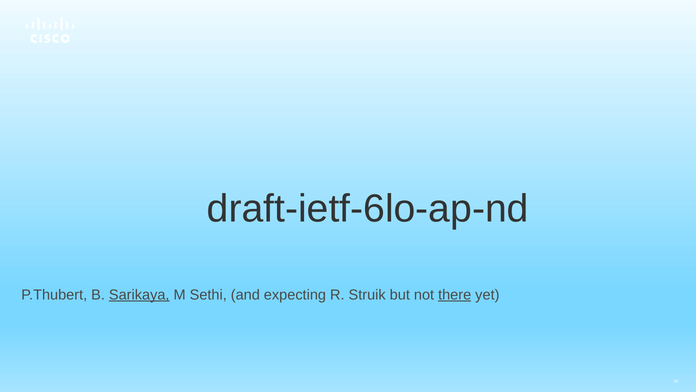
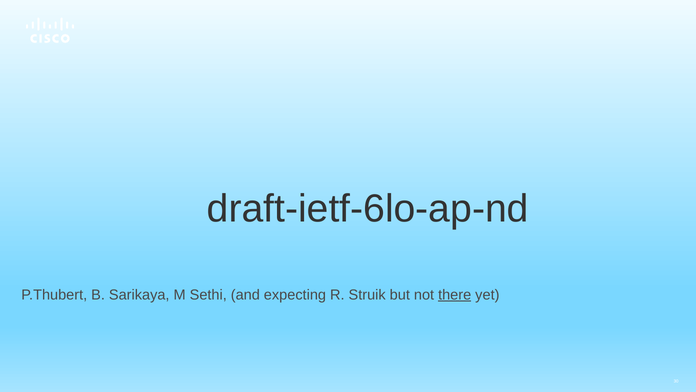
Sarikaya underline: present -> none
